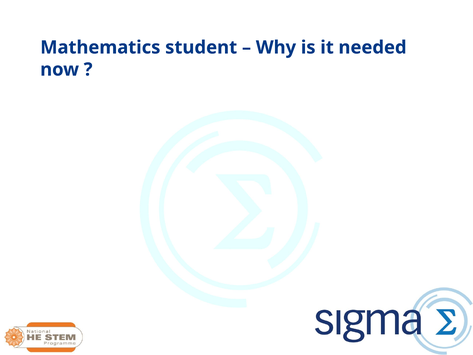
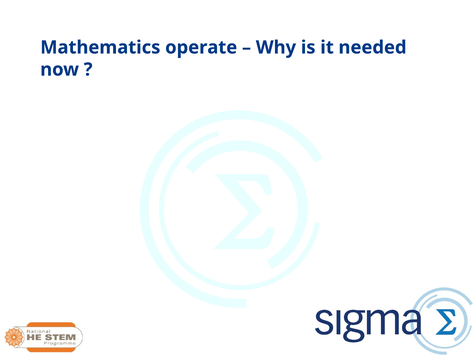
student: student -> operate
